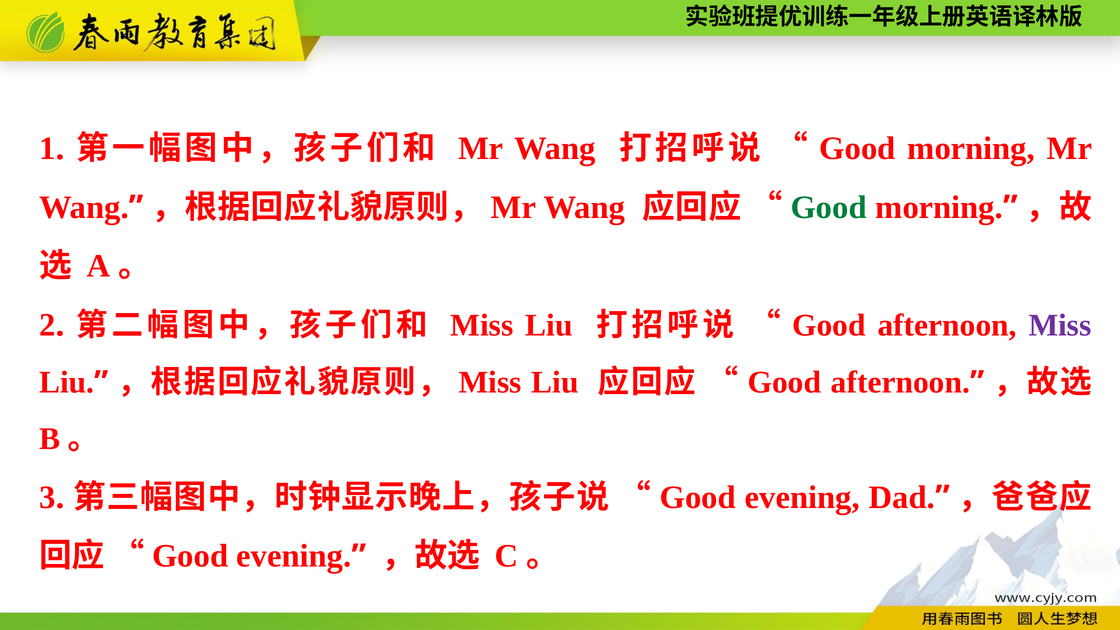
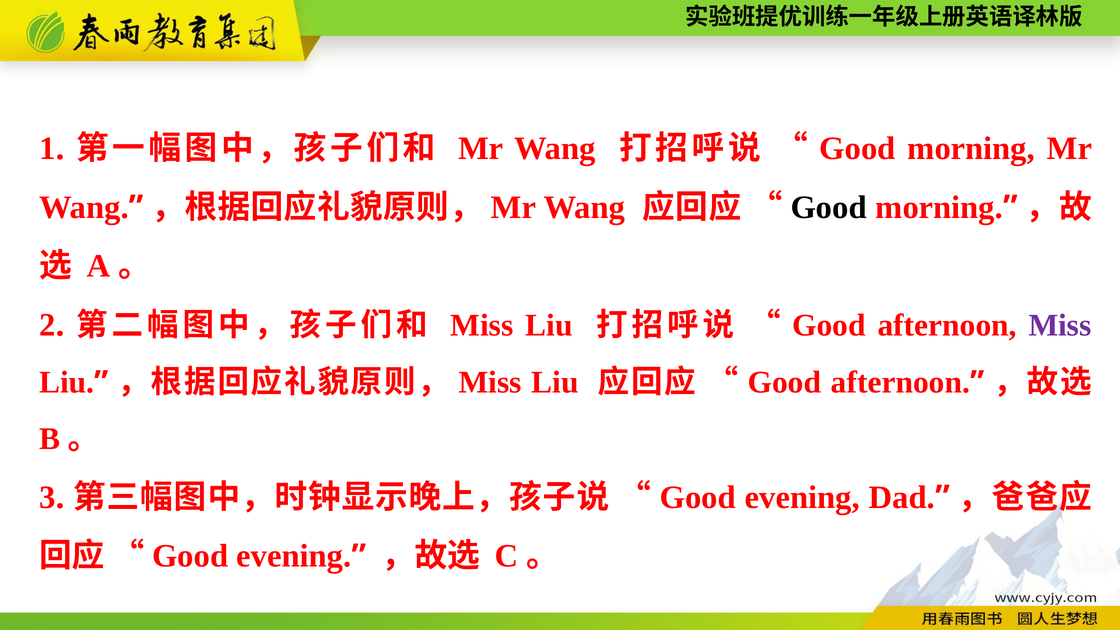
Good at (829, 207) colour: green -> black
